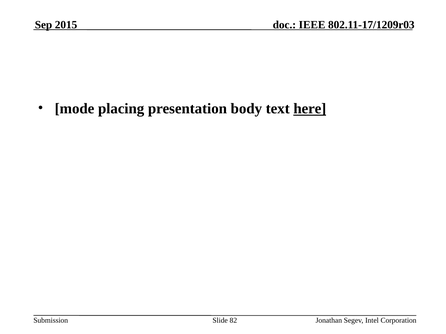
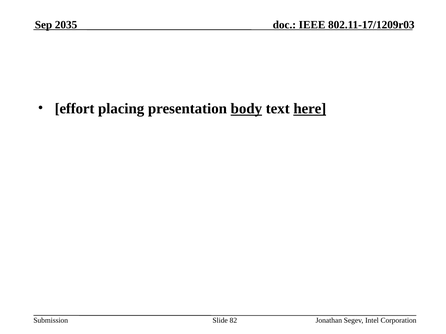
2015: 2015 -> 2035
mode: mode -> effort
body underline: none -> present
